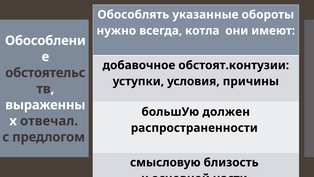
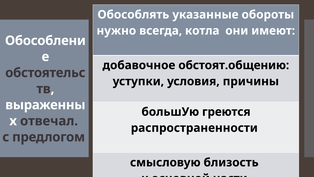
обстоят.контузии: обстоят.контузии -> обстоят.общению
должен: должен -> греются
